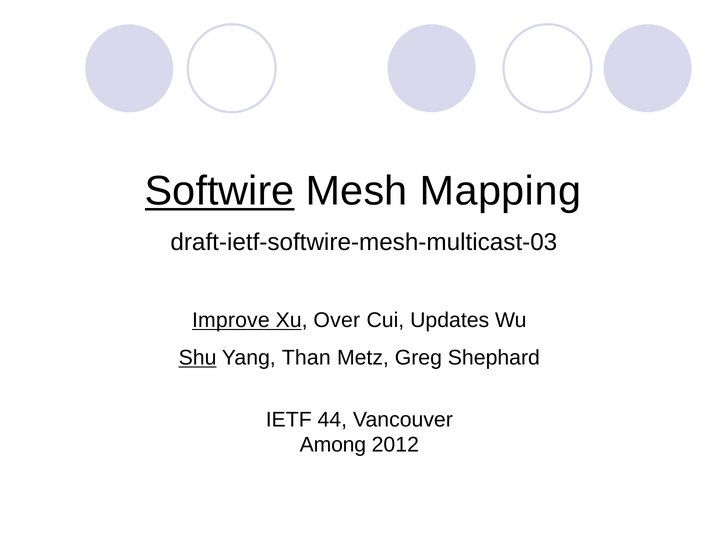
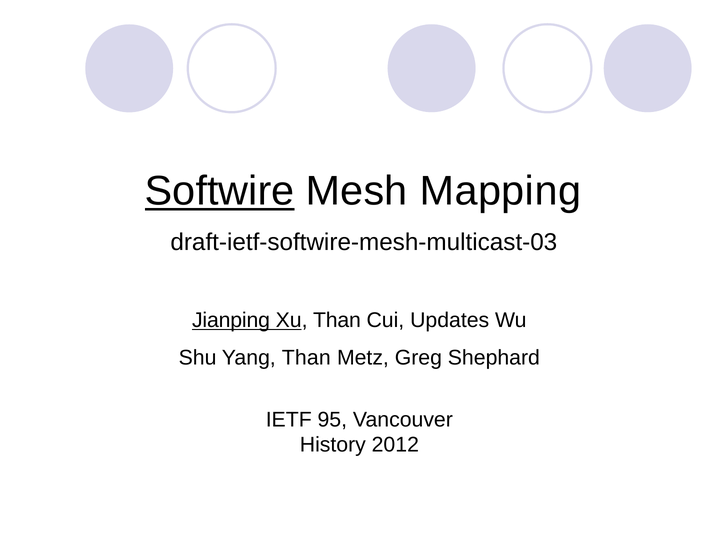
Improve: Improve -> Jianping
Xu Over: Over -> Than
Shu underline: present -> none
44: 44 -> 95
Among: Among -> History
